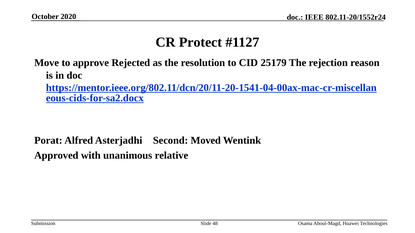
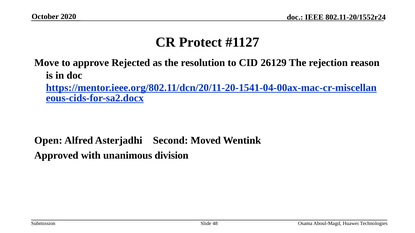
25179: 25179 -> 26129
Porat: Porat -> Open
relative: relative -> division
